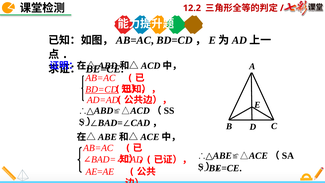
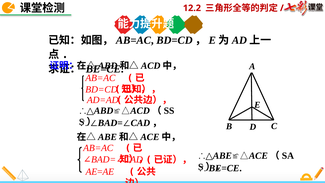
BD=CD underline: present -> none
